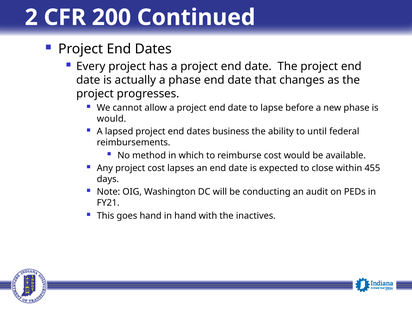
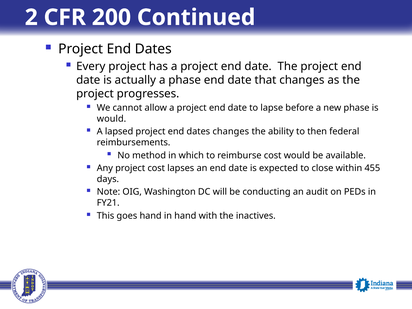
dates business: business -> changes
until: until -> then
